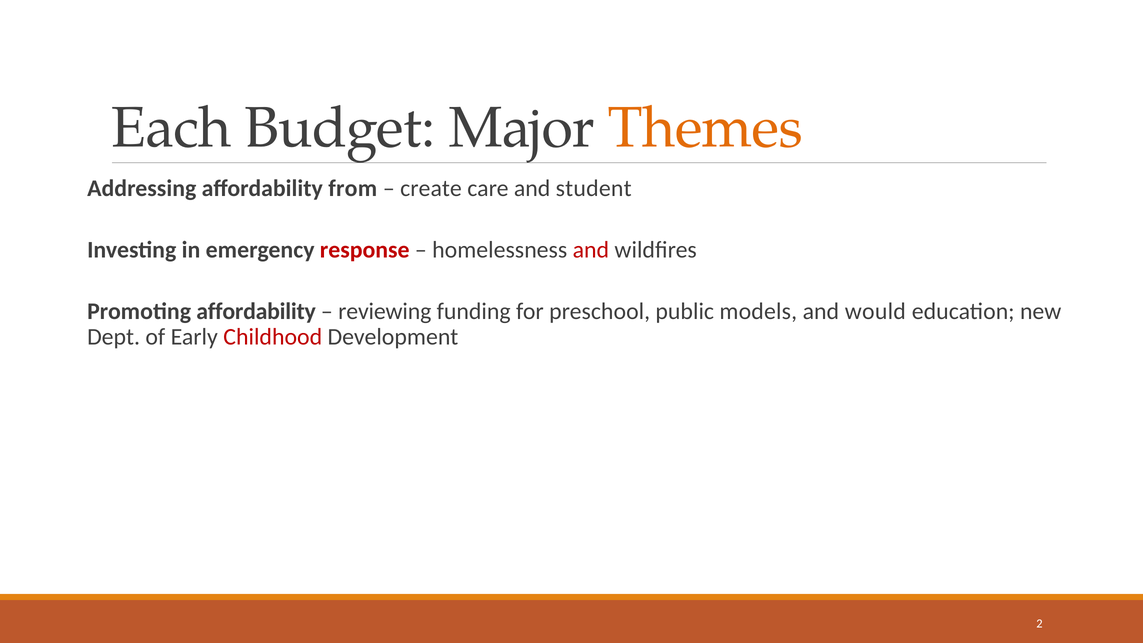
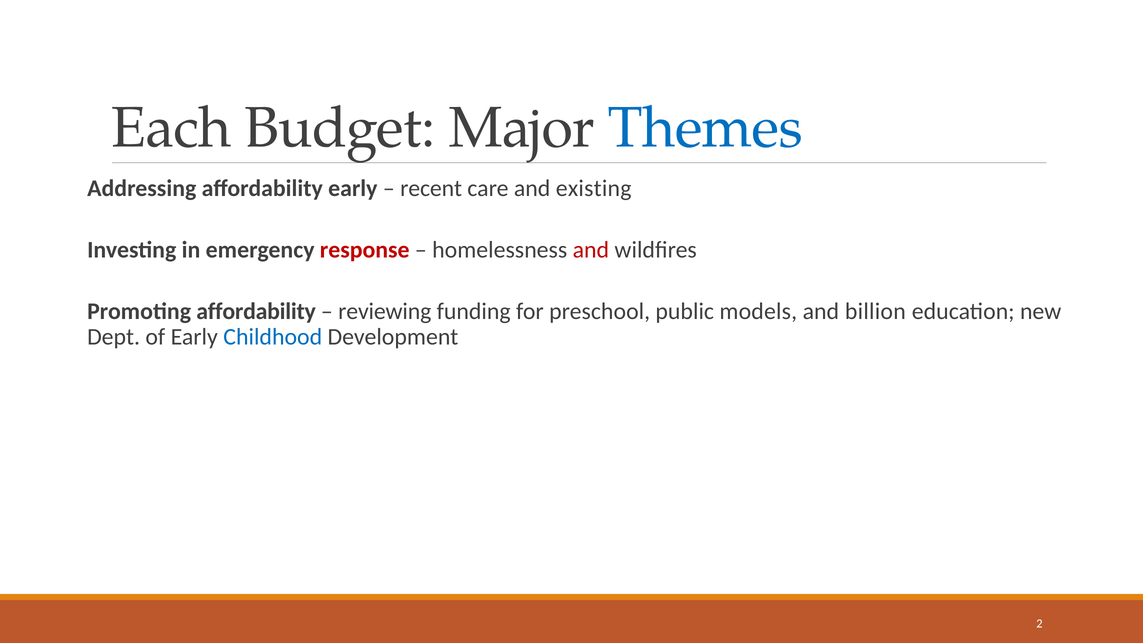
Themes colour: orange -> blue
affordability from: from -> early
create: create -> recent
student: student -> existing
would: would -> billion
Childhood colour: red -> blue
